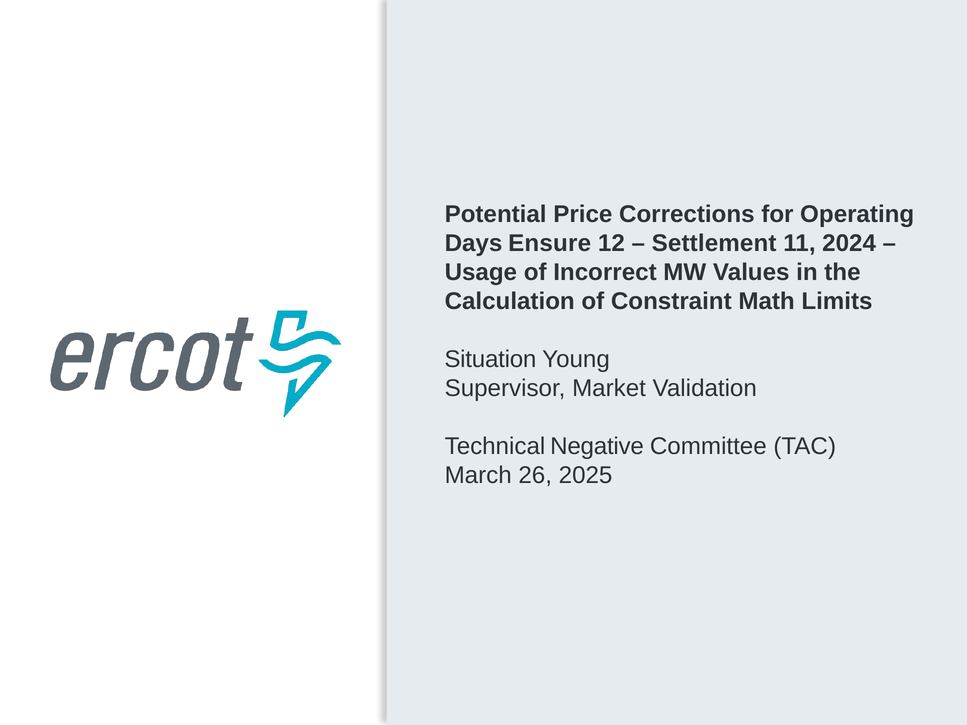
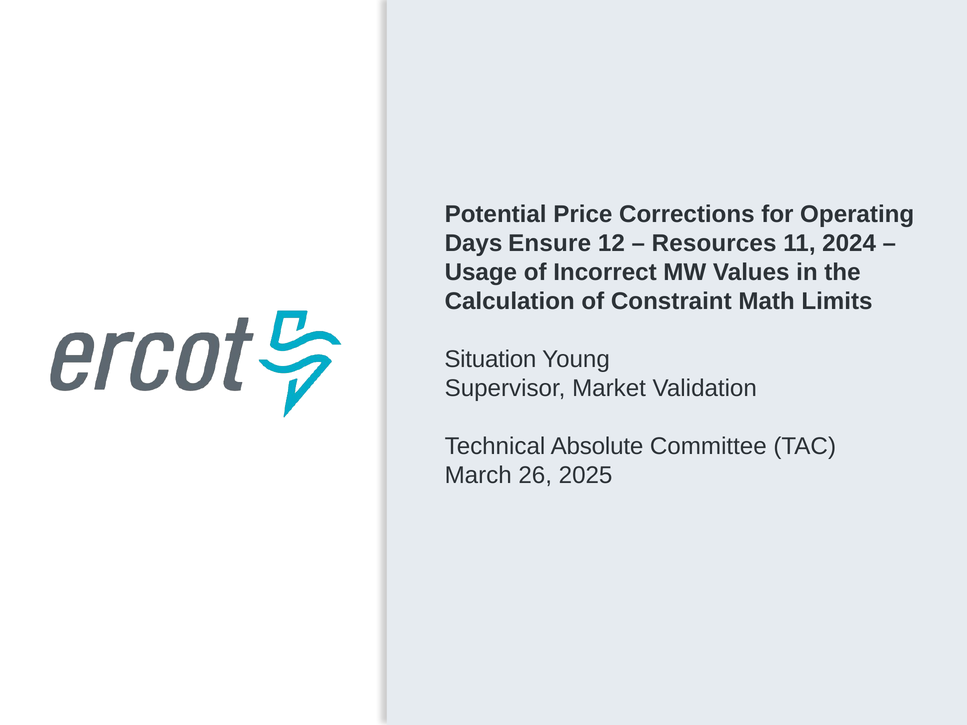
Settlement: Settlement -> Resources
Negative: Negative -> Absolute
